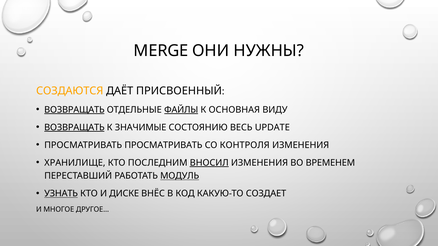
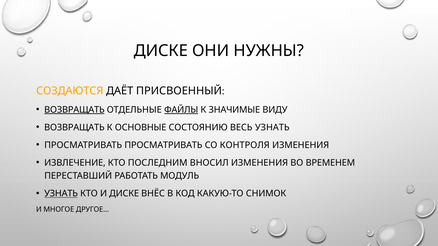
MERGE at (161, 51): MERGE -> ДИСКЕ
ОСНОВНАЯ: ОСНОВНАЯ -> ЗНАЧИМЫЕ
ВОЗВРАЩАТЬ at (74, 128) underline: present -> none
ЗНАЧИМЫЕ: ЗНАЧИМЫЕ -> ОСНОВНЫЕ
ВЕСЬ UPDATE: UPDATE -> УЗНАТЬ
ХРАНИЛИЩЕ: ХРАНИЛИЩЕ -> ИЗВЛЕЧЕНИЕ
ВНОСИЛ underline: present -> none
МОДУЛЬ underline: present -> none
СОЗДАЕТ: СОЗДАЕТ -> СНИМОК
